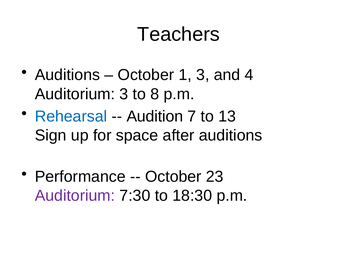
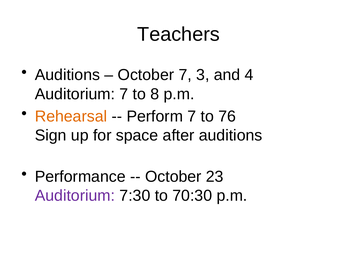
October 1: 1 -> 7
Auditorium 3: 3 -> 7
Rehearsal colour: blue -> orange
Audition: Audition -> Perform
13: 13 -> 76
18:30: 18:30 -> 70:30
